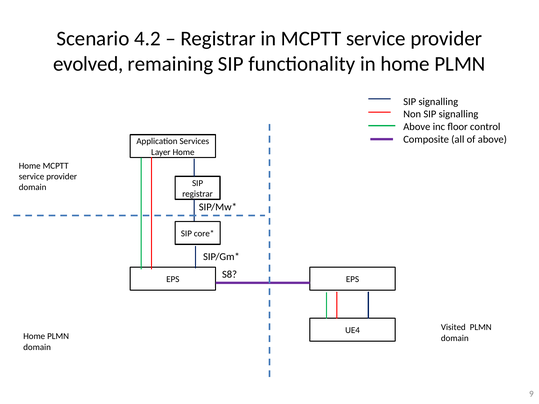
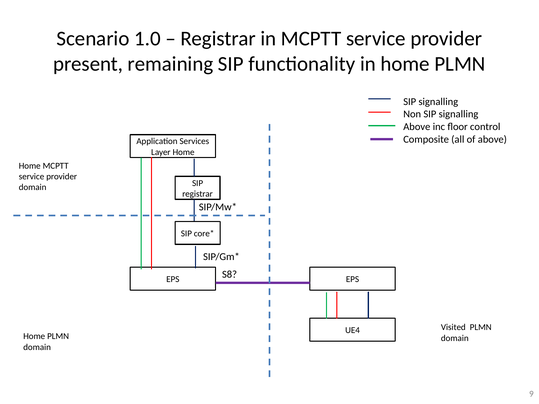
4.2: 4.2 -> 1.0
evolved: evolved -> present
